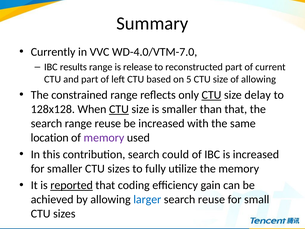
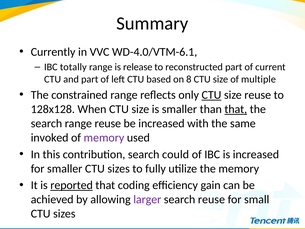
WD-4.0/VTM-7.0: WD-4.0/VTM-7.0 -> WD-4.0/VTM-6.1
results: results -> totally
5: 5 -> 8
of allowing: allowing -> multiple
size delay: delay -> reuse
CTU at (119, 109) underline: present -> none
that at (236, 109) underline: none -> present
location: location -> invoked
larger colour: blue -> purple
